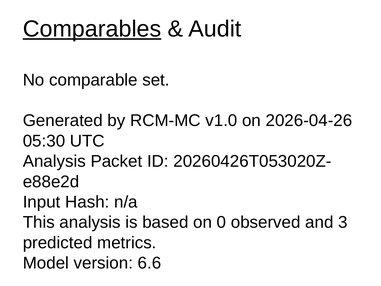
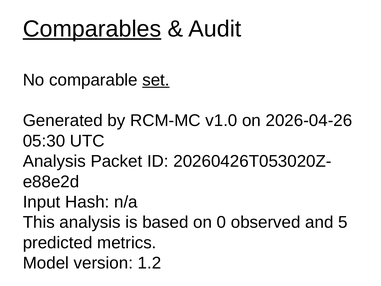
set underline: none -> present
3: 3 -> 5
6.6: 6.6 -> 1.2
